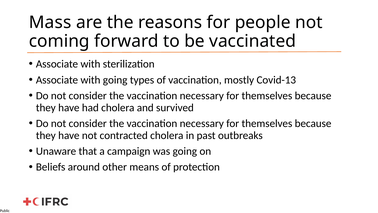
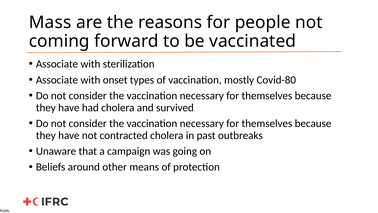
with going: going -> onset
Covid-13: Covid-13 -> Covid-80
